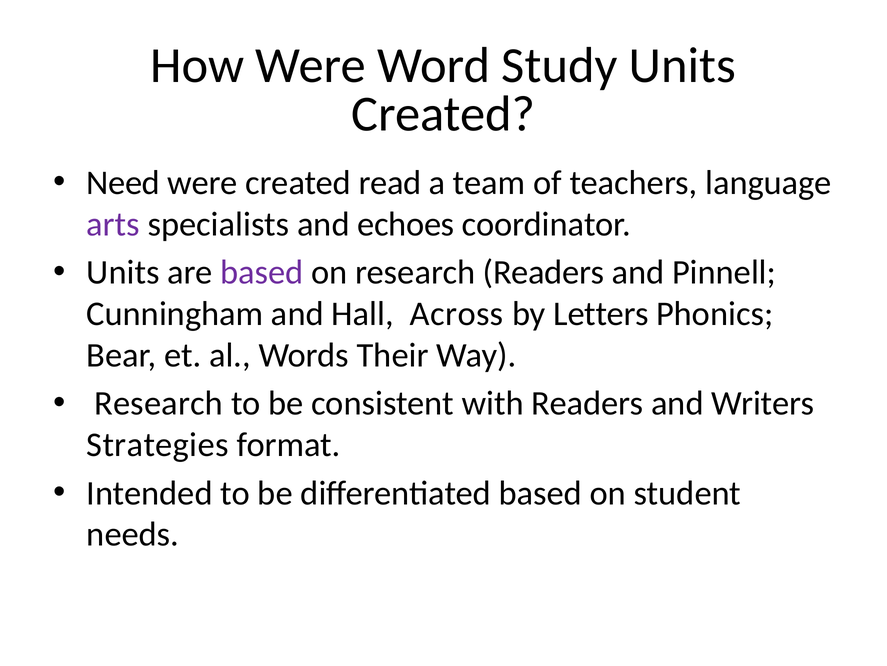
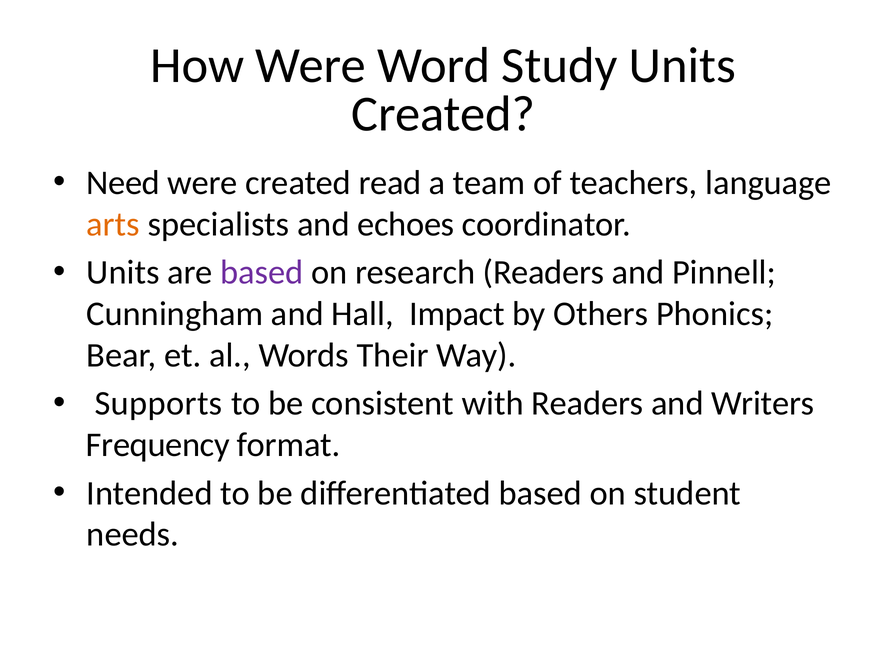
arts colour: purple -> orange
Across: Across -> Impact
Letters: Letters -> Others
Research at (159, 403): Research -> Supports
Strategies: Strategies -> Frequency
